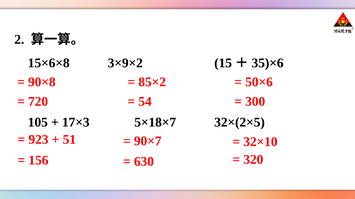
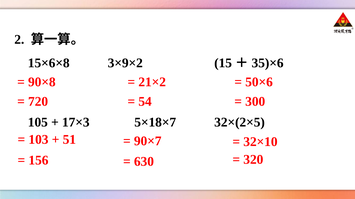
85×2: 85×2 -> 21×2
923: 923 -> 103
